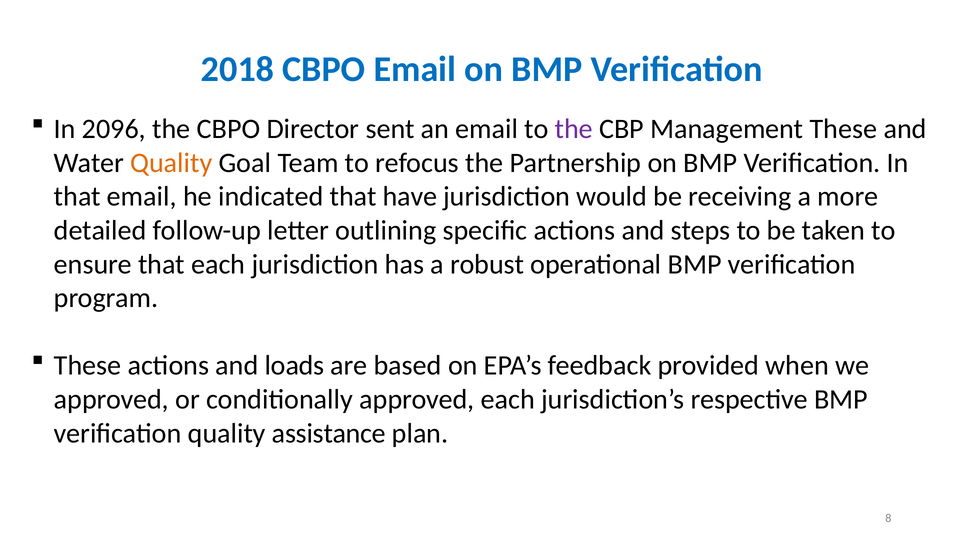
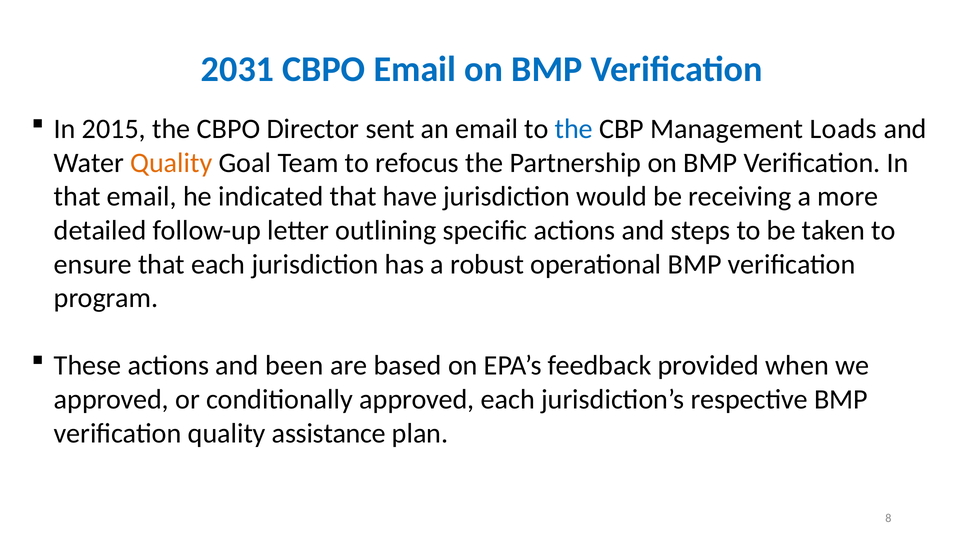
2018: 2018 -> 2031
2096: 2096 -> 2015
the at (574, 129) colour: purple -> blue
Management These: These -> Loads
loads: loads -> been
